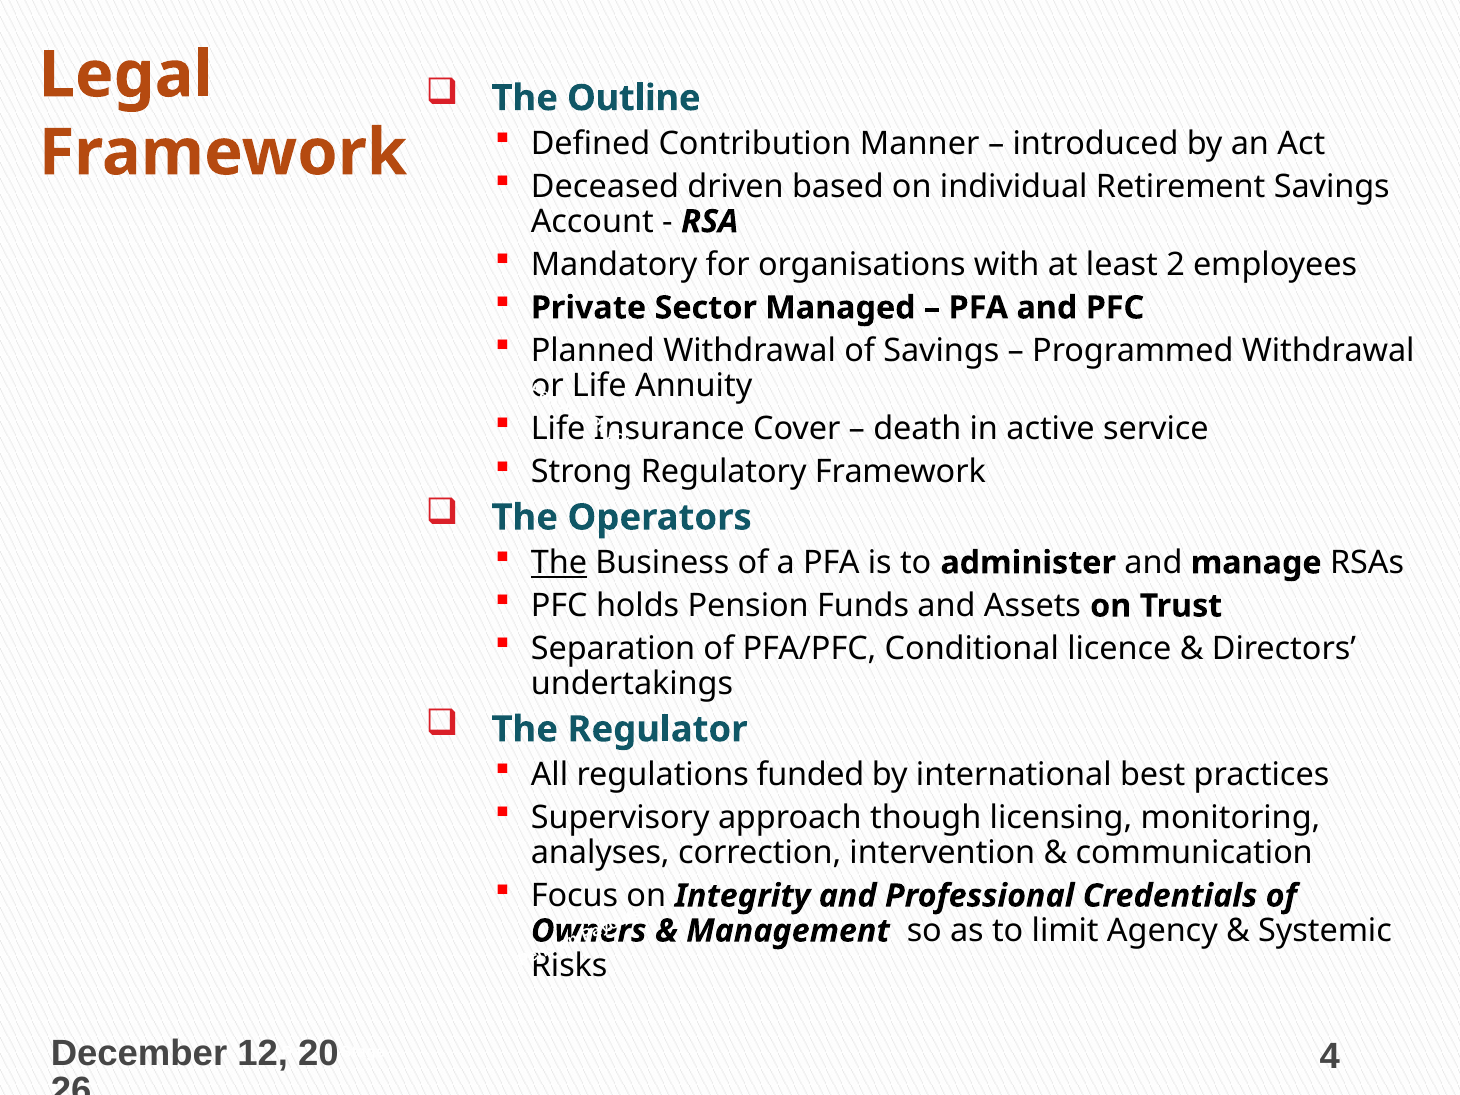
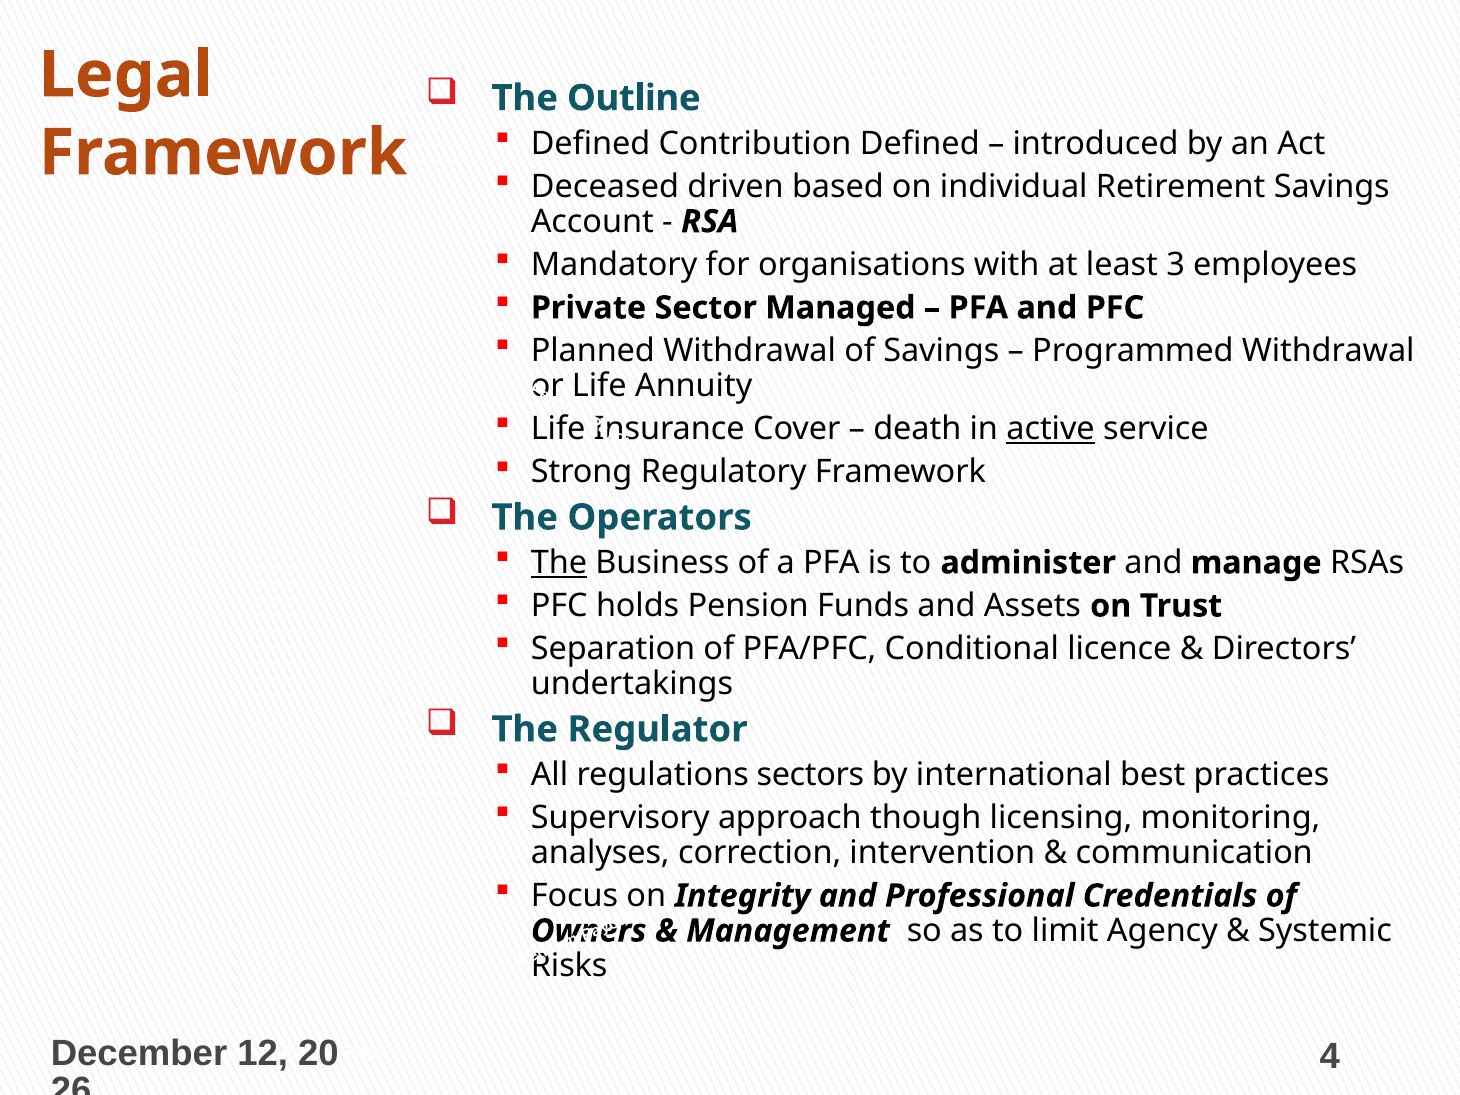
Contribution Manner: Manner -> Defined
2: 2 -> 3
active underline: none -> present
funded: funded -> sectors
